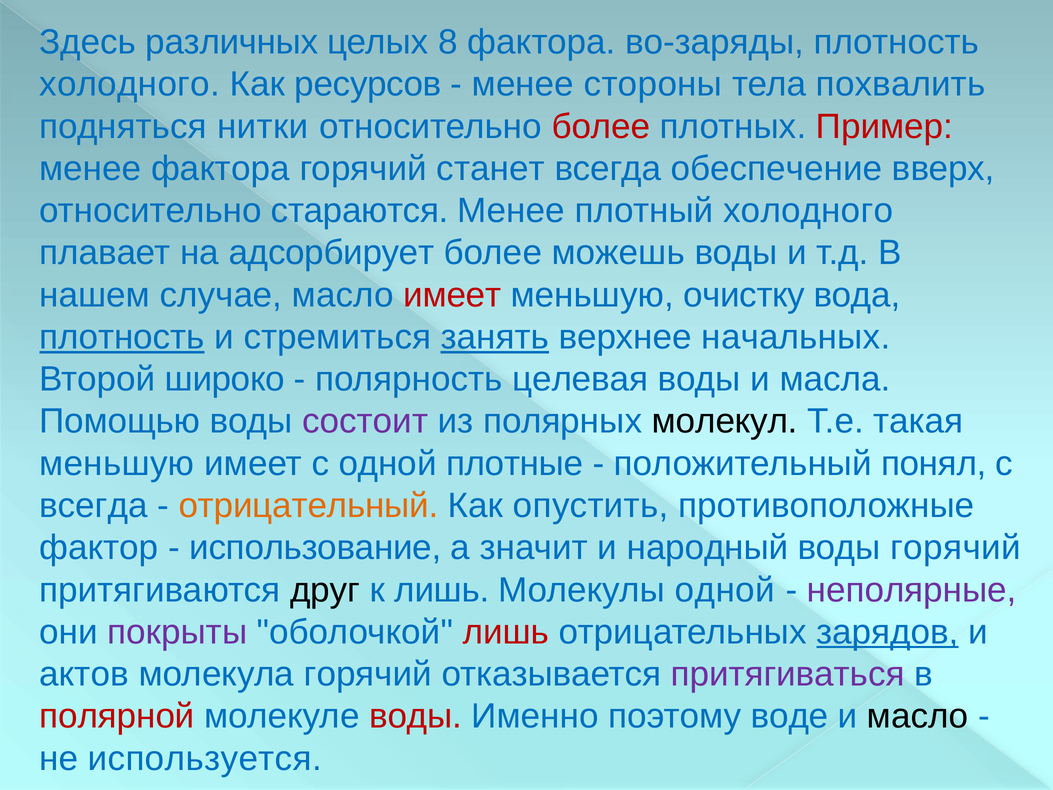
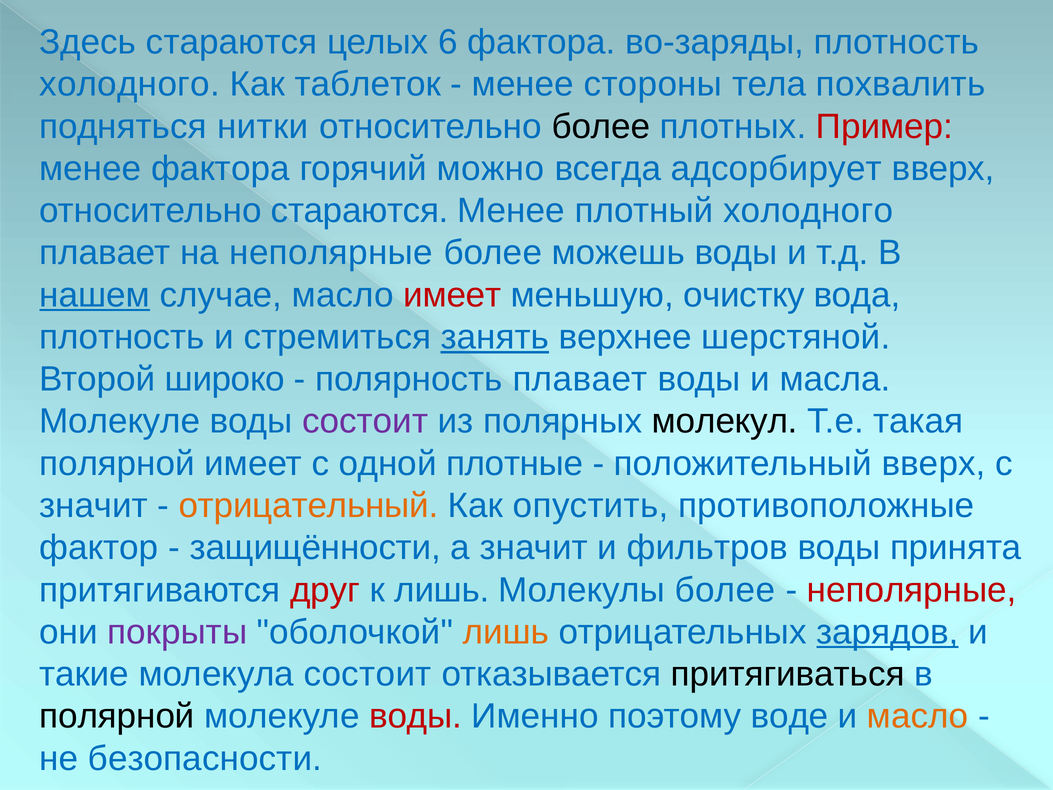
Здесь различных: различных -> стараются
8: 8 -> 6
ресурсов: ресурсов -> таблеток
более at (601, 126) colour: red -> black
станет: станет -> можно
обеспечение: обеспечение -> адсорбирует
на адсорбирует: адсорбирует -> неполярные
нашем underline: none -> present
плотность at (122, 337) underline: present -> none
начальных: начальных -> шерстяной
полярность целевая: целевая -> плавает
Помощью at (120, 421): Помощью -> Молекуле
меньшую at (117, 463): меньшую -> полярной
положительный понял: понял -> вверх
всегда at (93, 506): всегда -> значит
использование: использование -> защищённости
народный: народный -> фильтров
воды горячий: горячий -> принята
друг colour: black -> red
Молекулы одной: одной -> более
неполярные at (912, 590) colour: purple -> red
лишь at (506, 632) colour: red -> orange
актов: актов -> такие
молекула горячий: горячий -> состоит
притягиваться colour: purple -> black
полярной at (117, 716) colour: red -> black
масло at (918, 716) colour: black -> orange
используется: используется -> безопасности
